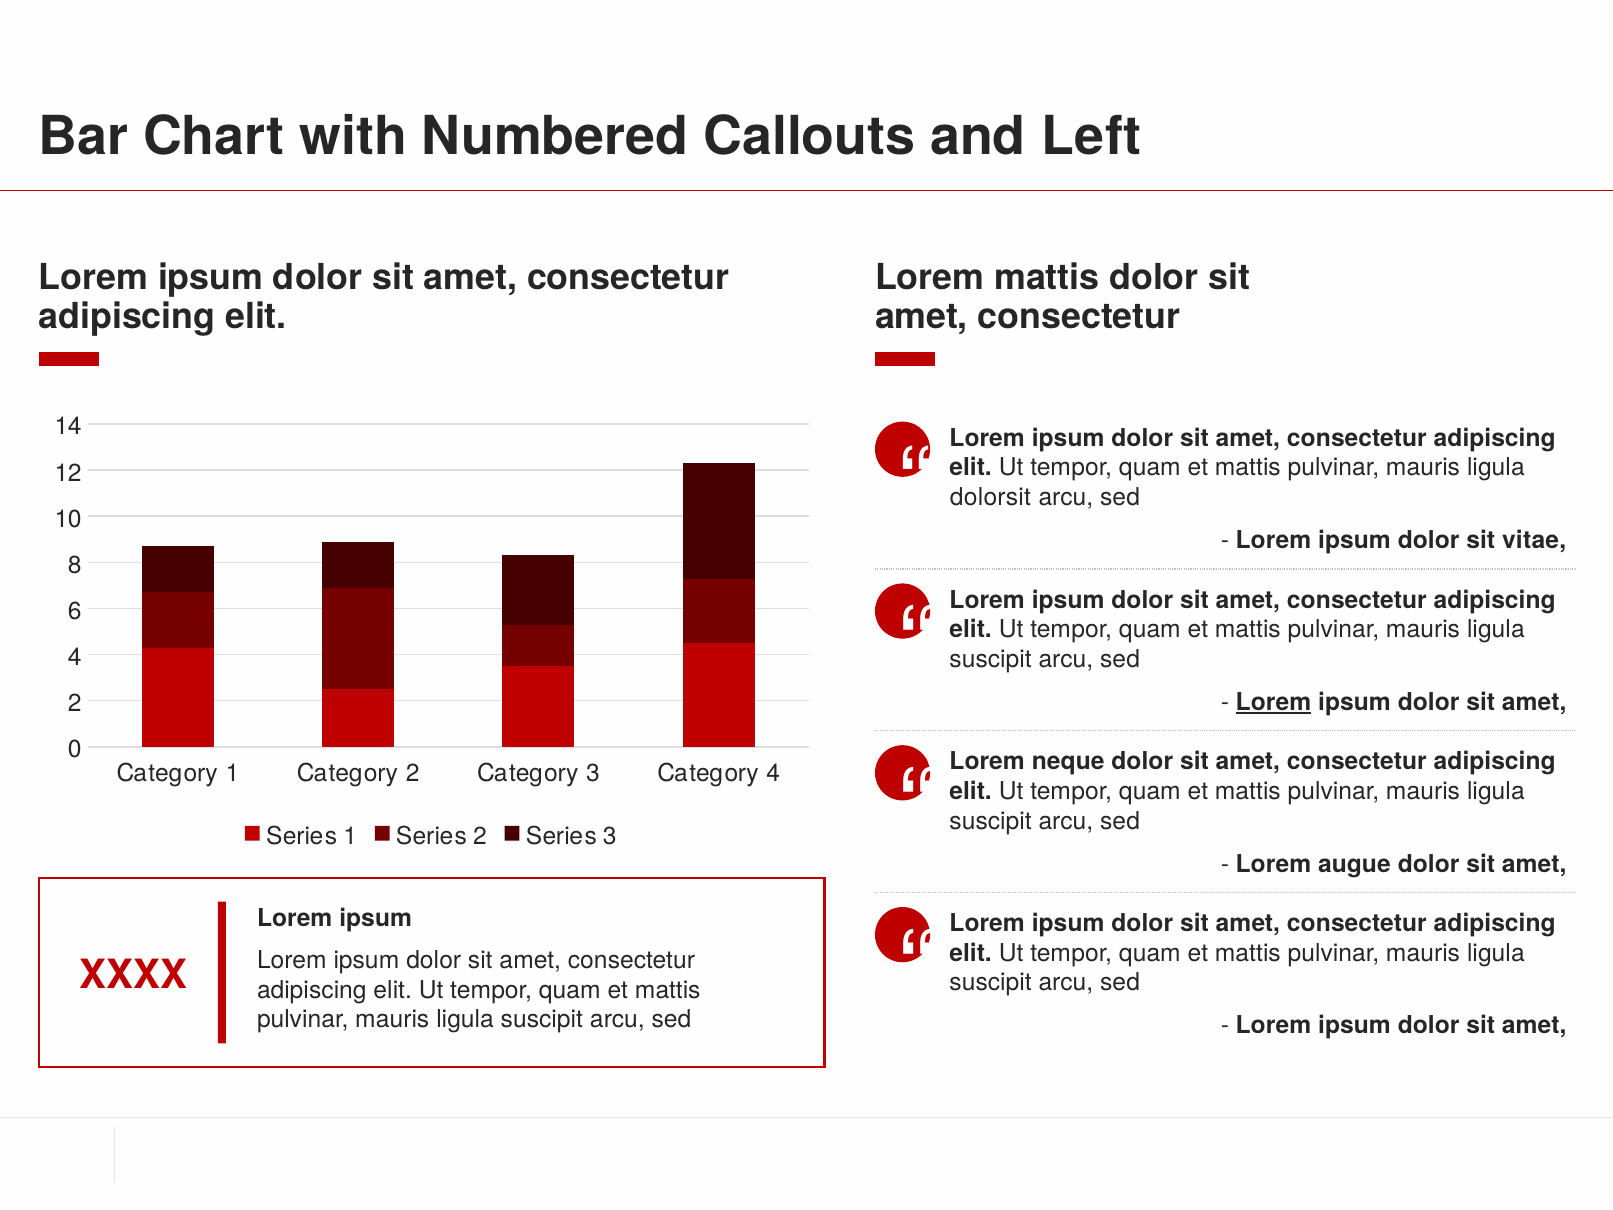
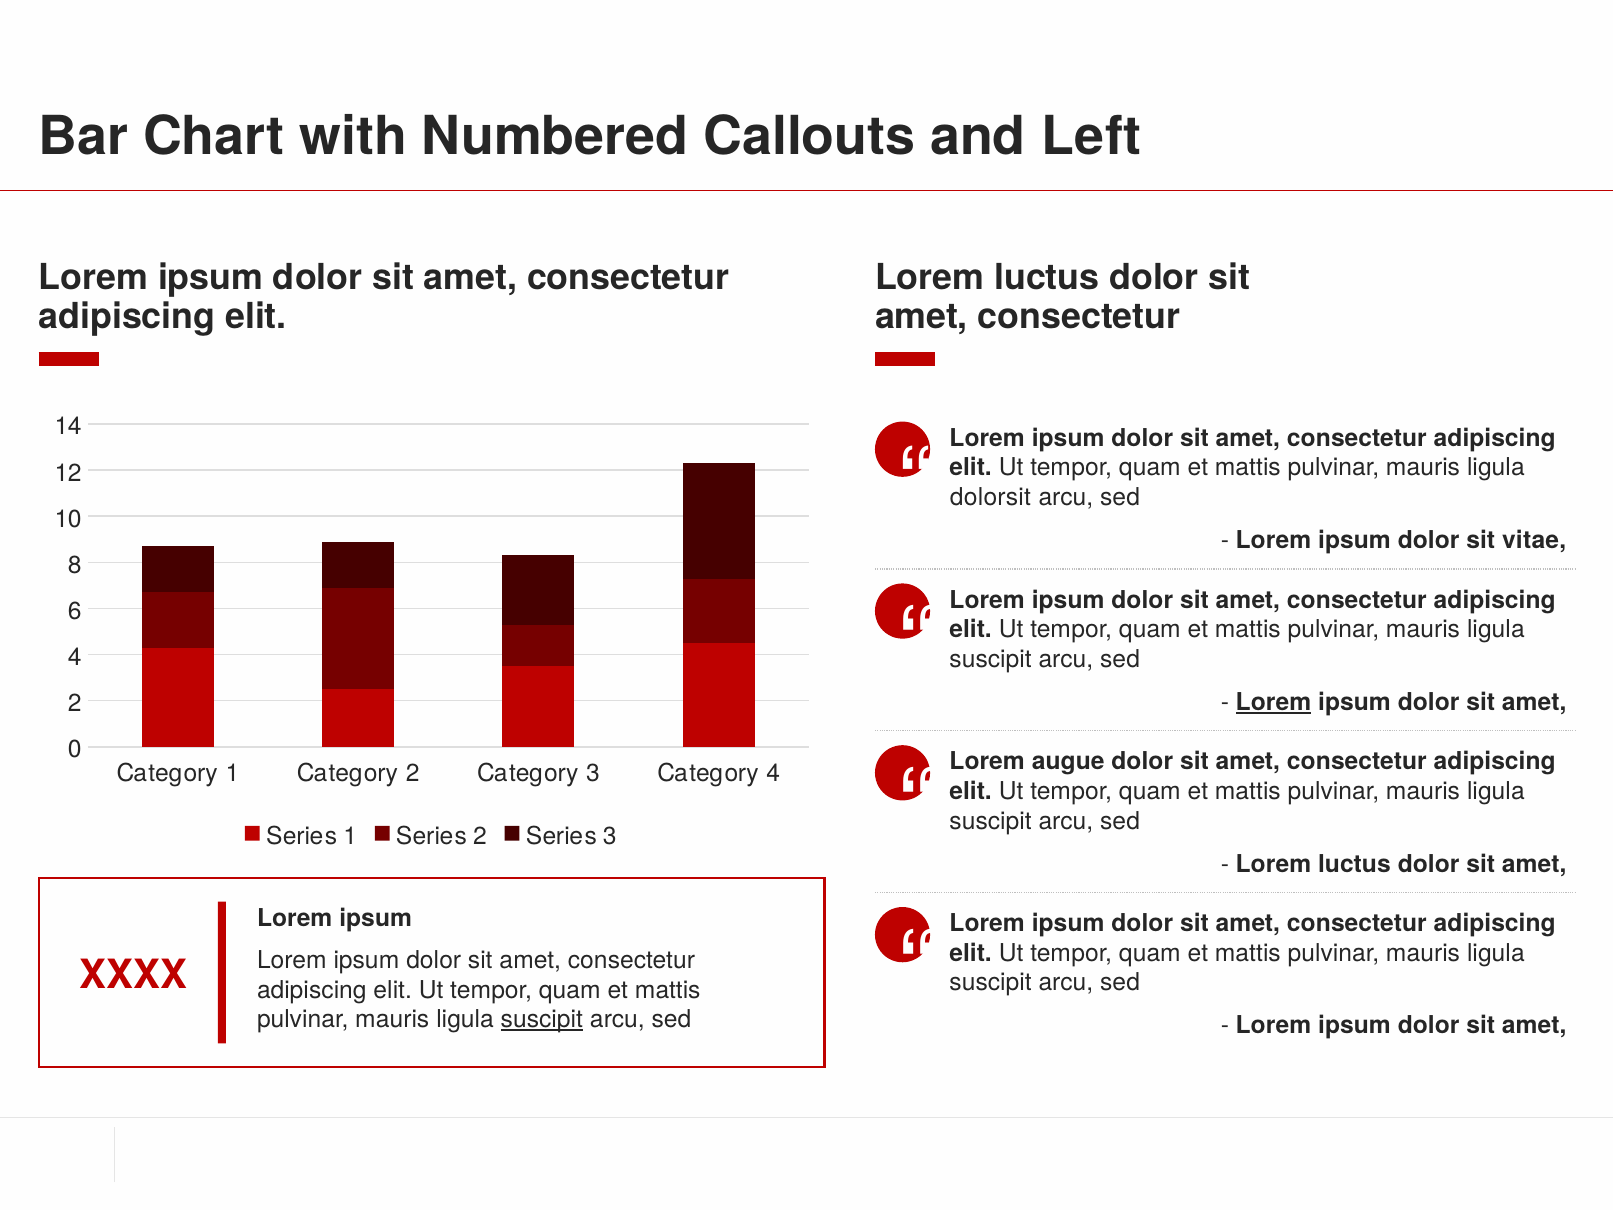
mattis at (1047, 278): mattis -> luctus
neque: neque -> augue
augue at (1354, 864): augue -> luctus
suscipit at (542, 1019) underline: none -> present
